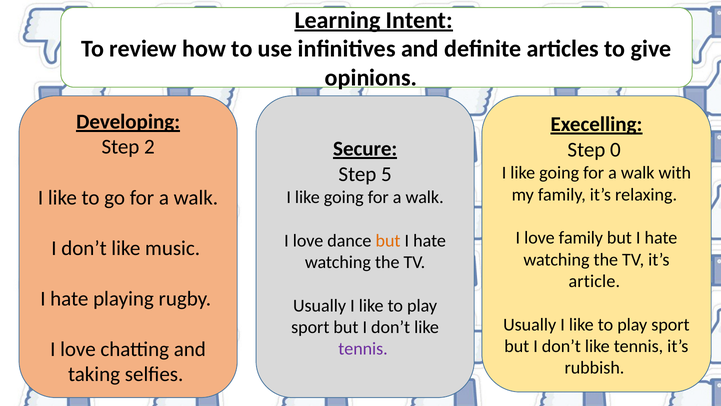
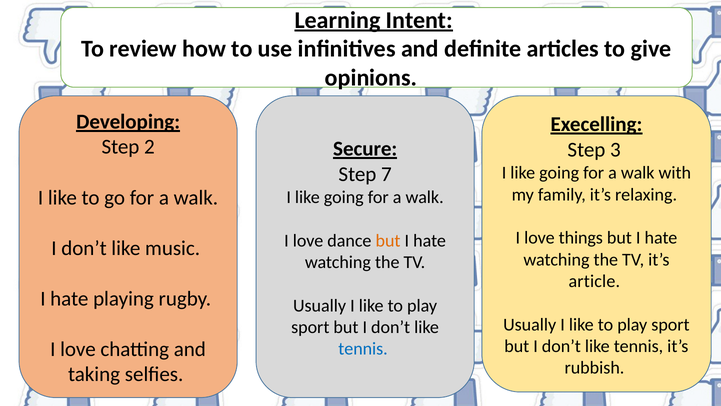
0: 0 -> 3
5: 5 -> 7
love family: family -> things
tennis at (363, 349) colour: purple -> blue
